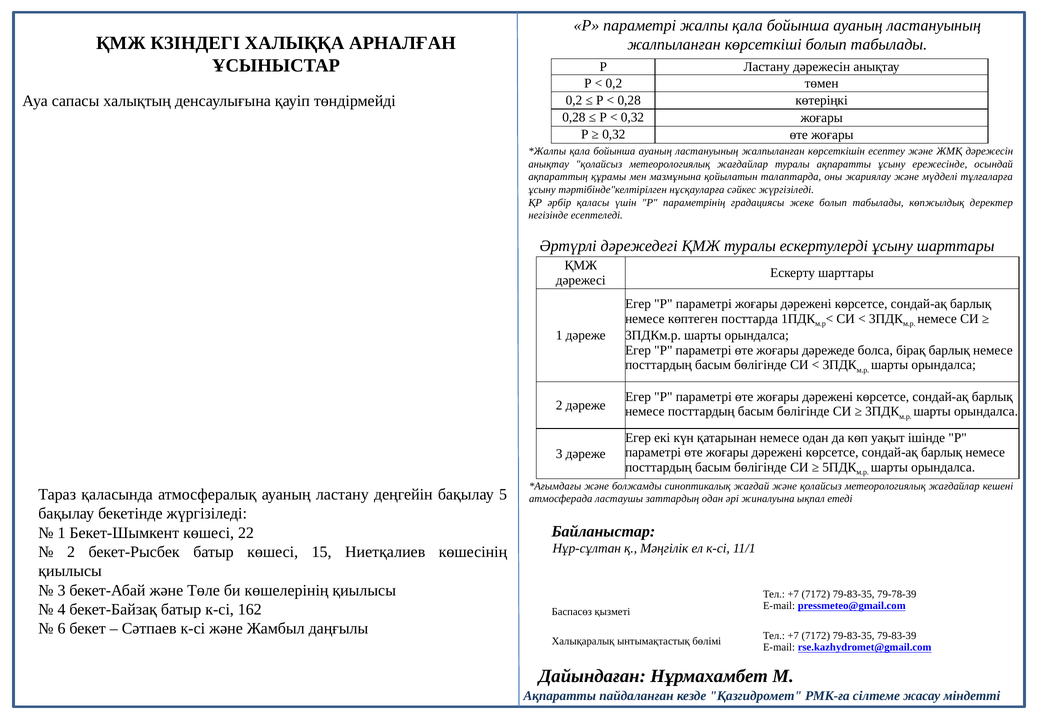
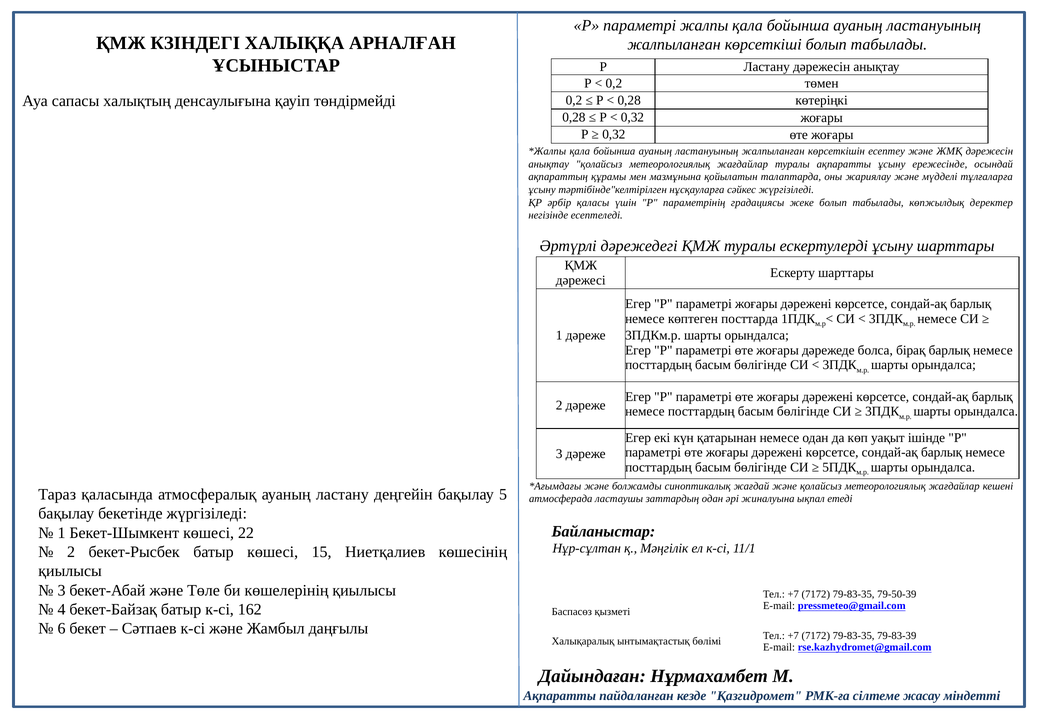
79-78-39: 79-78-39 -> 79-50-39
